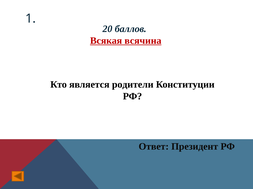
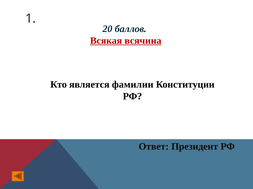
родители: родители -> фамилии
